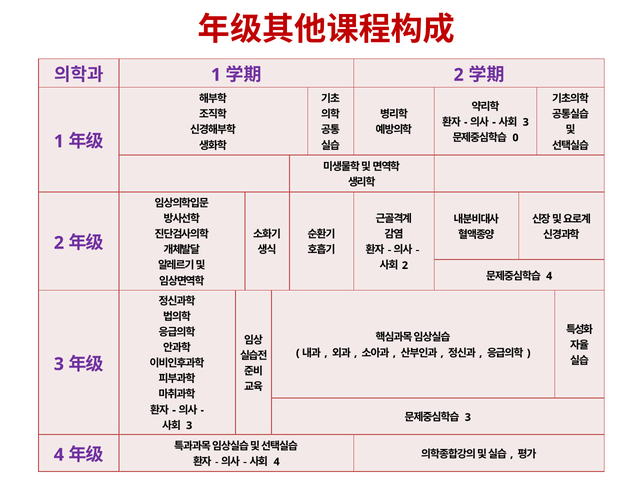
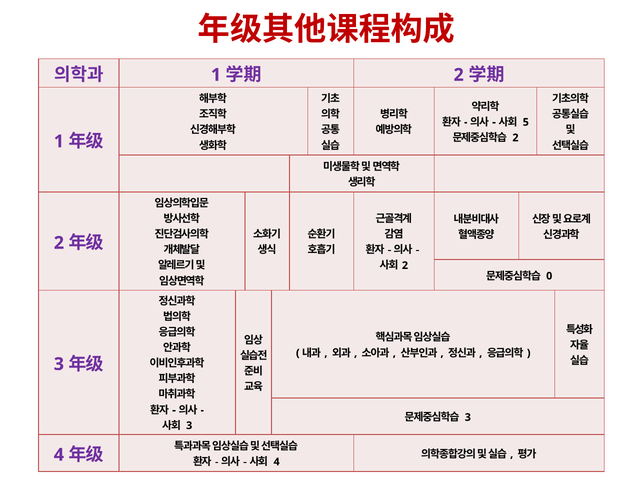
3 at (526, 122): 3 -> 5
0 at (515, 138): 0 -> 2
4 at (549, 276): 4 -> 0
